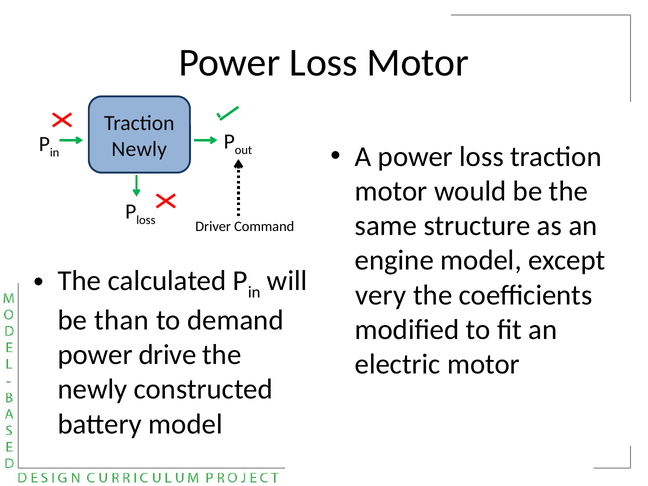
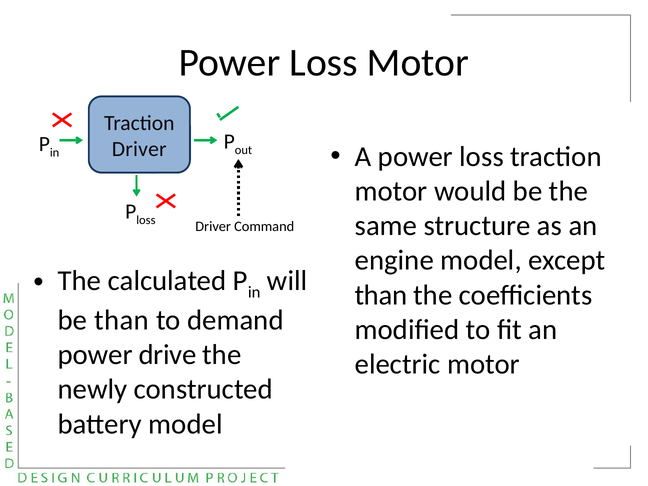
Newly at (139, 149): Newly -> Driver
very at (381, 295): very -> than
